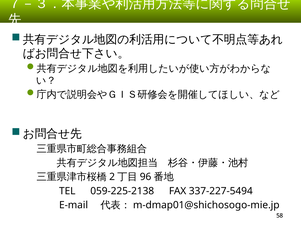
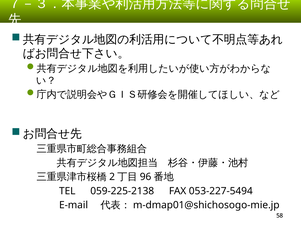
337-227-5494: 337-227-5494 -> 053-227-5494
